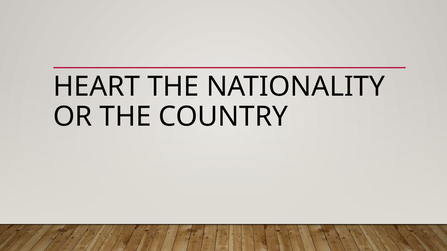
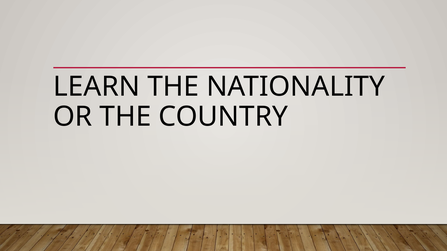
HEART: HEART -> LEARN
